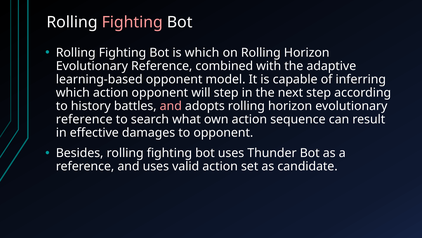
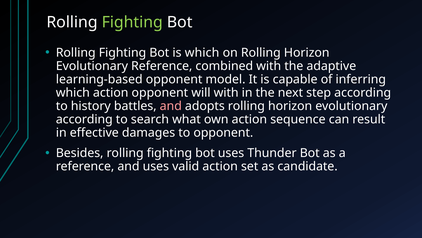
Fighting at (132, 22) colour: pink -> light green
will step: step -> with
reference at (84, 119): reference -> according
